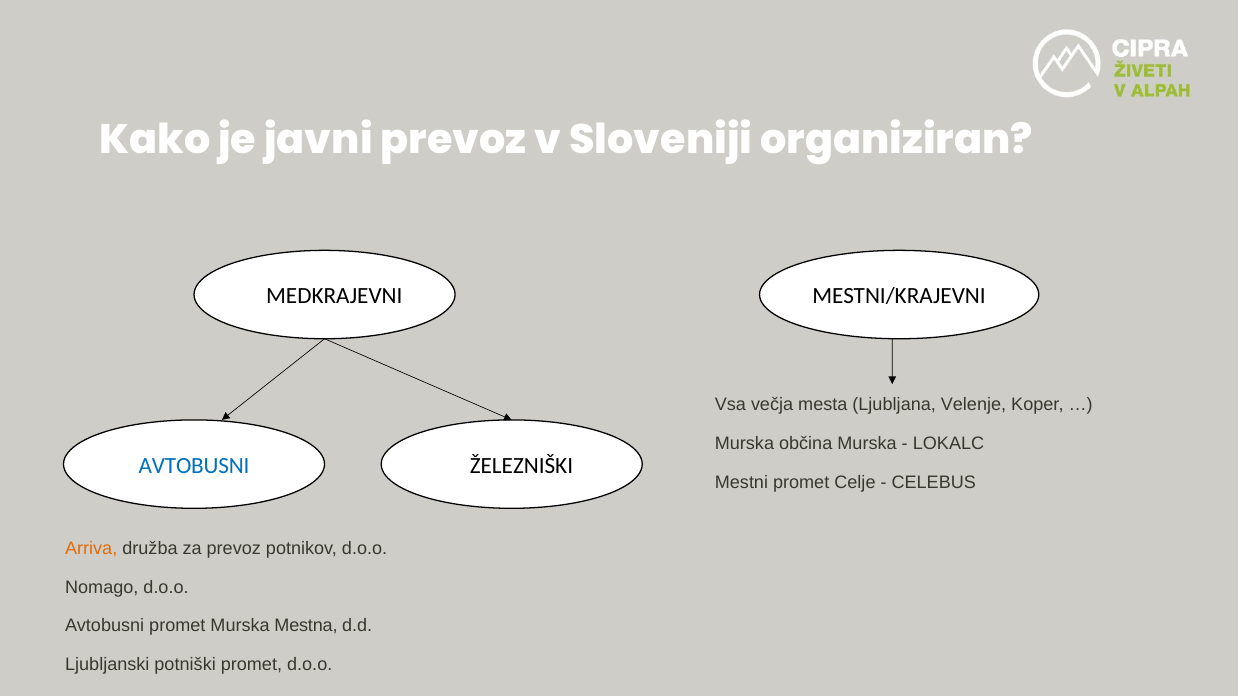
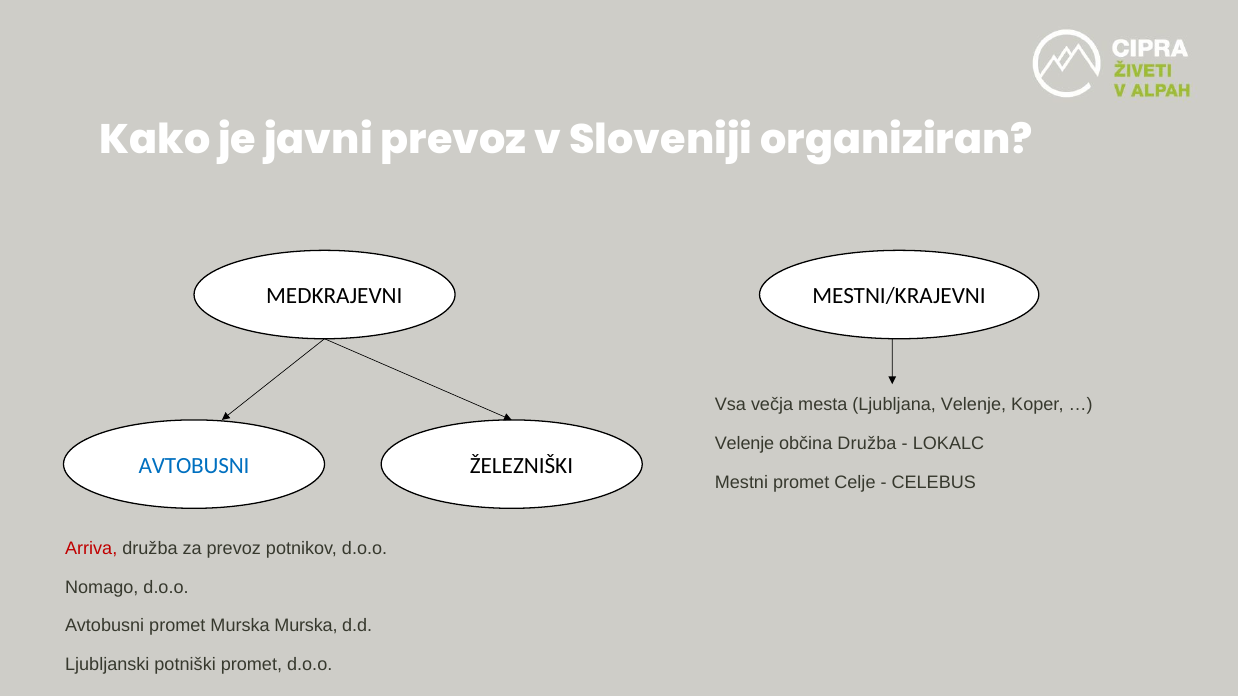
Murska at (744, 444): Murska -> Velenje
občina Murska: Murska -> Družba
Arriva colour: orange -> red
Murska Mestna: Mestna -> Murska
